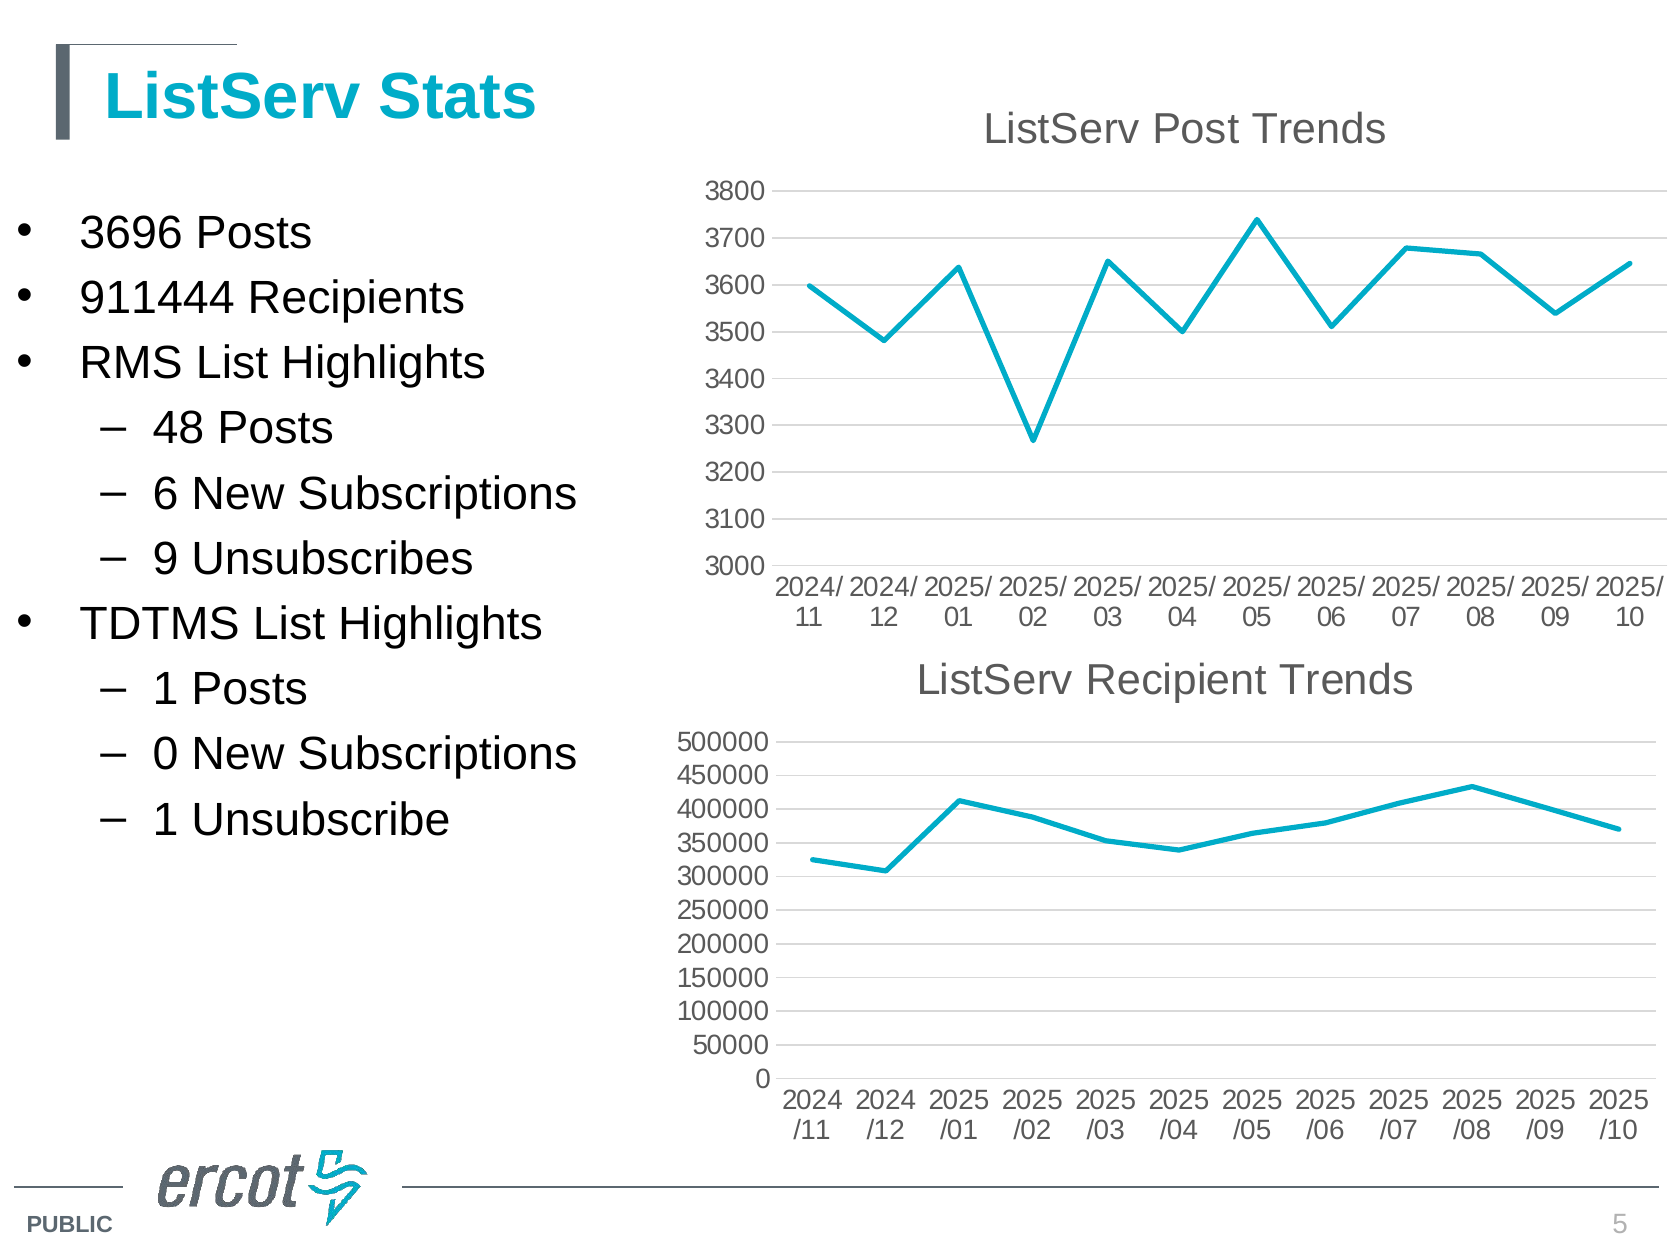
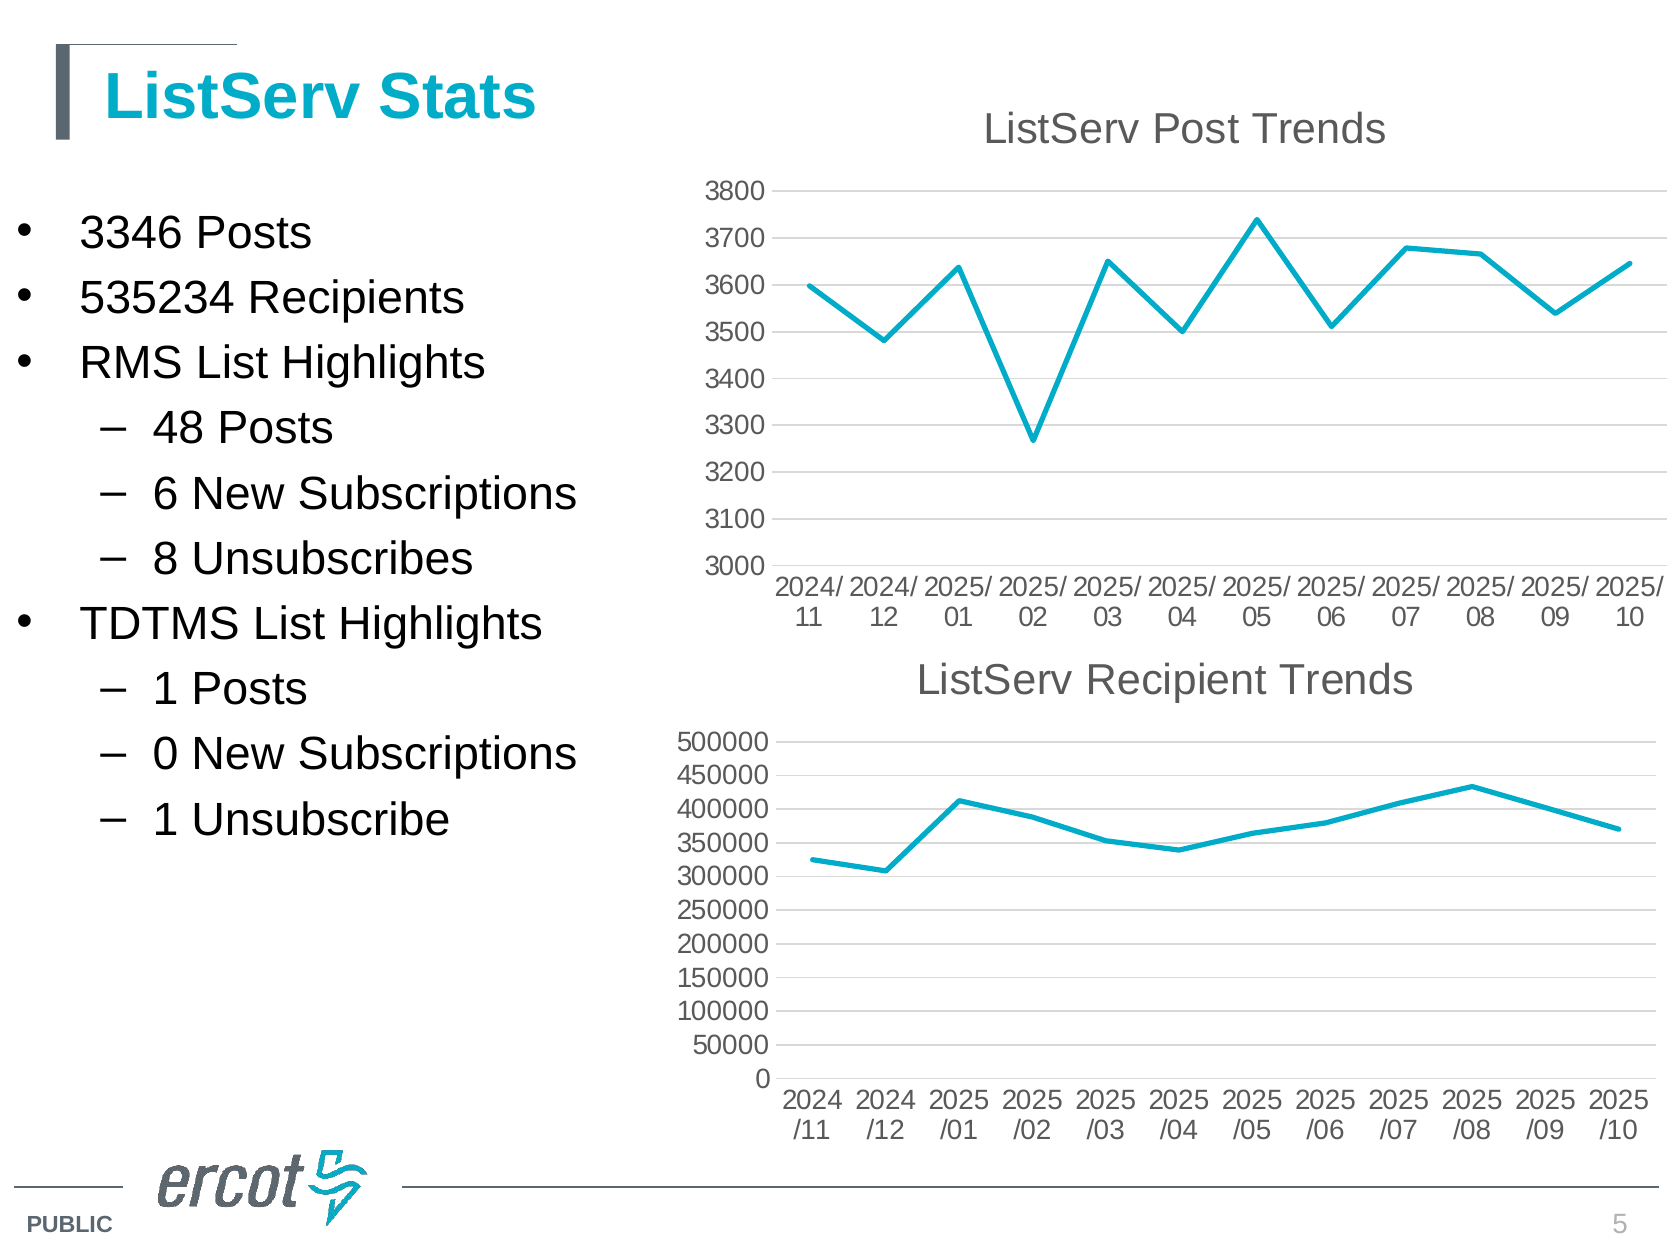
3696: 3696 -> 3346
911444: 911444 -> 535234
9: 9 -> 8
